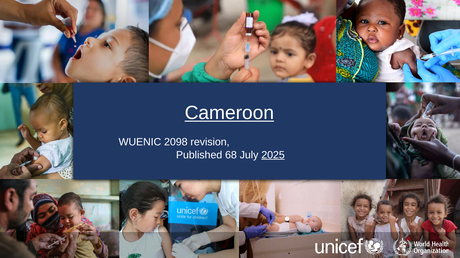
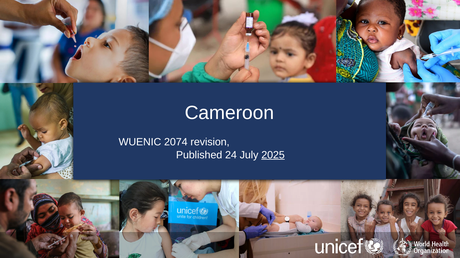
Cameroon underline: present -> none
2098: 2098 -> 2074
68: 68 -> 24
